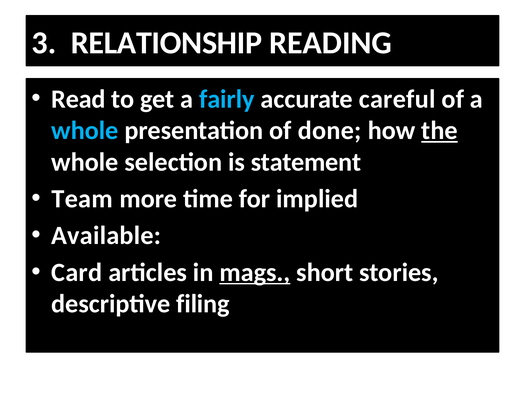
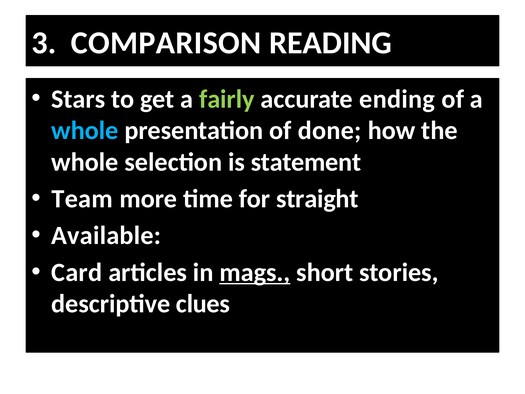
RELATIONSHIP: RELATIONSHIP -> COMPARISON
Read: Read -> Stars
fairly colour: light blue -> light green
careful: careful -> ending
the underline: present -> none
implied: implied -> straight
filing: filing -> clues
